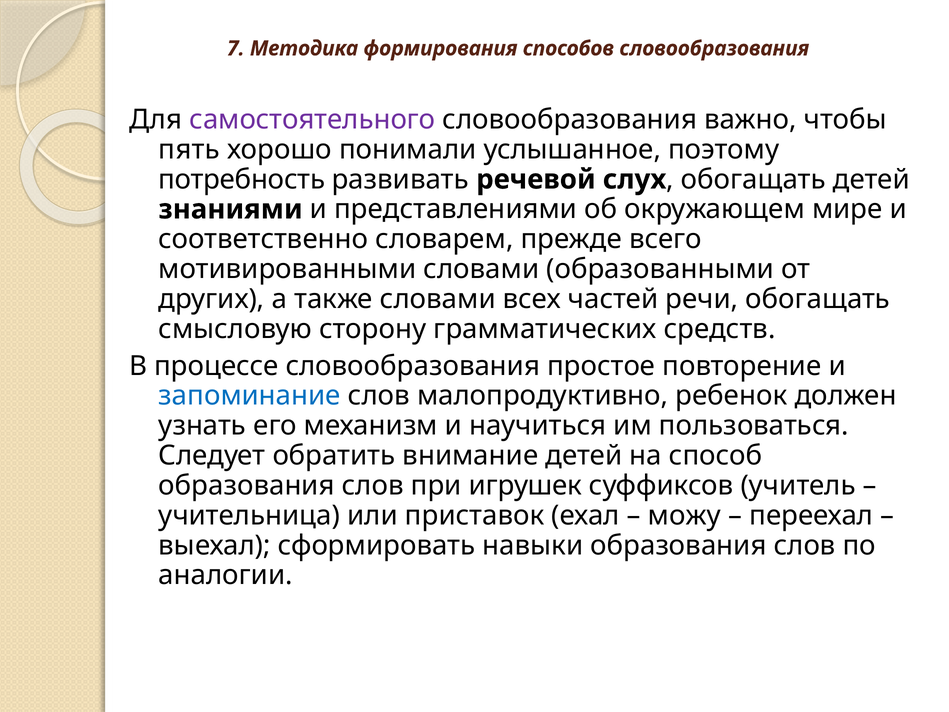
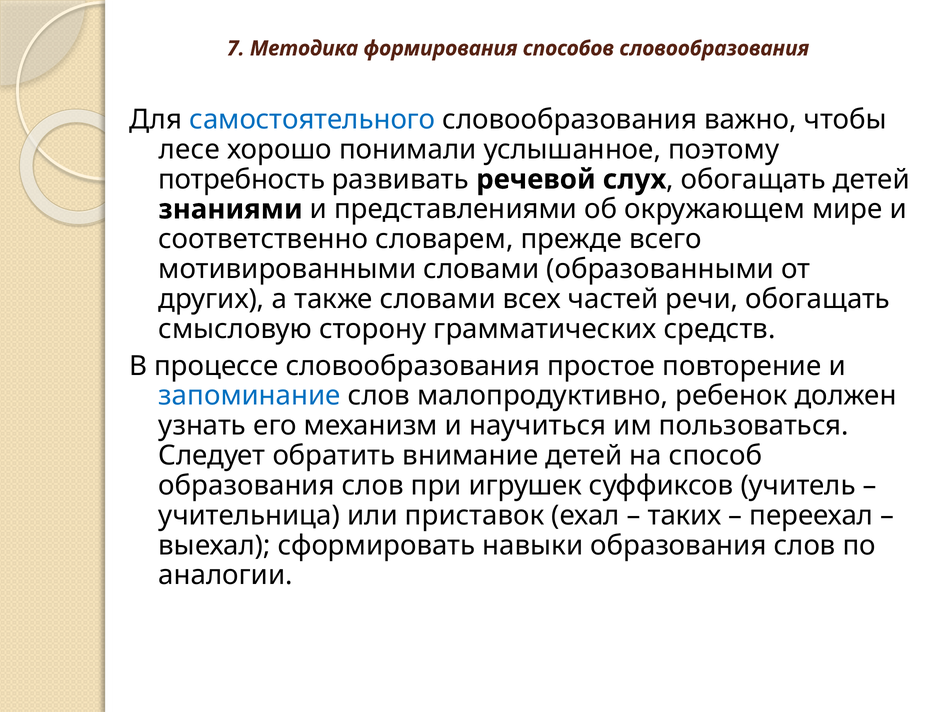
самостоятельного colour: purple -> blue
пять: пять -> лесе
можу: можу -> таких
